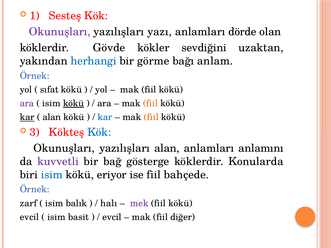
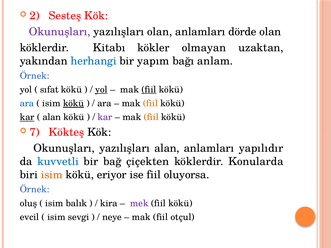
1: 1 -> 2
yazılışları yazı: yazı -> olan
Gövde: Gövde -> Kitabı
sevdiğini: sevdiğini -> olmayan
görme: görme -> yapım
yol at (101, 90) underline: none -> present
fiil at (149, 90) underline: none -> present
ara at (27, 104) colour: purple -> blue
kar at (105, 117) colour: blue -> purple
3: 3 -> 7
Kök at (99, 132) colour: blue -> black
anlamını: anlamını -> yapılıdır
kuvvetli colour: purple -> blue
gösterge: gösterge -> çiçekten
isim at (52, 175) colour: blue -> orange
bahçede: bahçede -> oluyorsa
zarf: zarf -> oluş
halı: halı -> kira
basit: basit -> sevgi
evcil at (112, 217): evcil -> neye
diğer: diğer -> otçul
